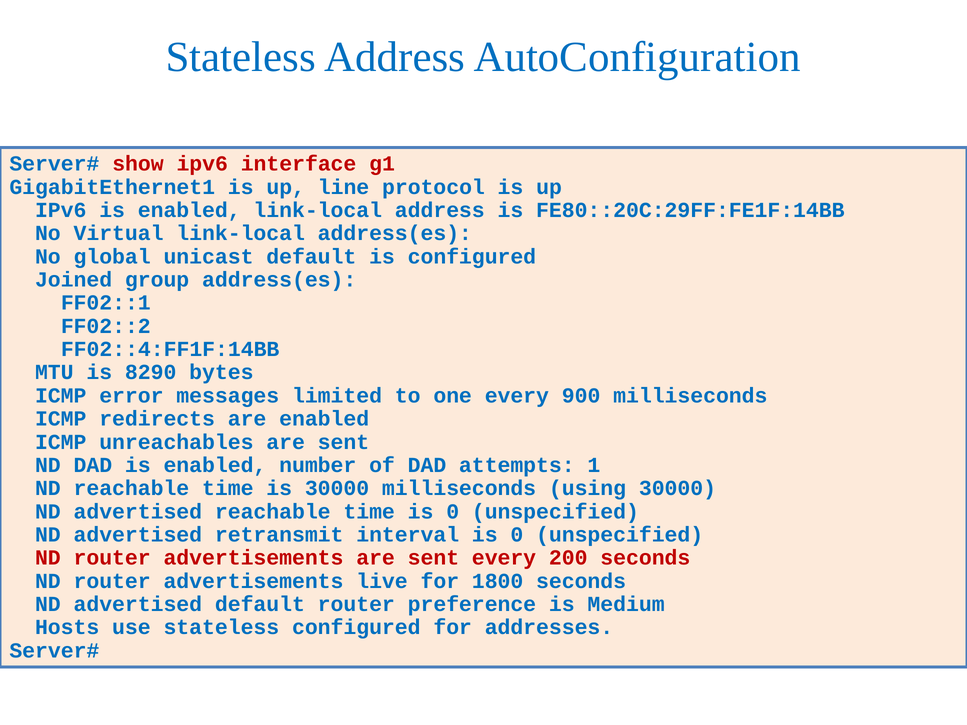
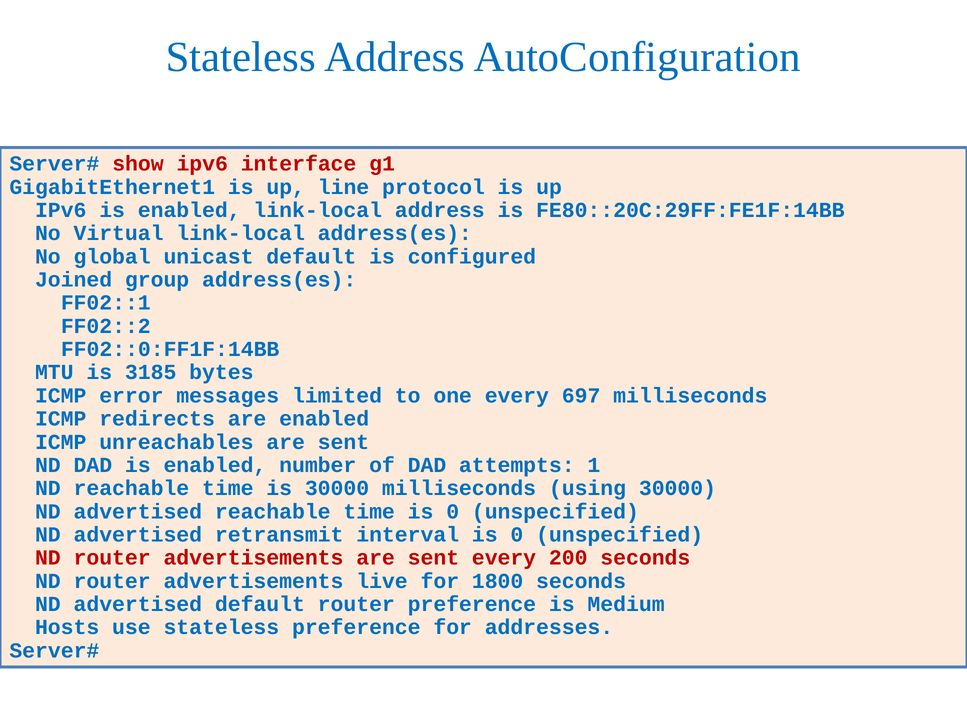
FF02::4:FF1F:14BB: FF02::4:FF1F:14BB -> FF02::0:FF1F:14BB
8290: 8290 -> 3185
900: 900 -> 697
stateless configured: configured -> preference
